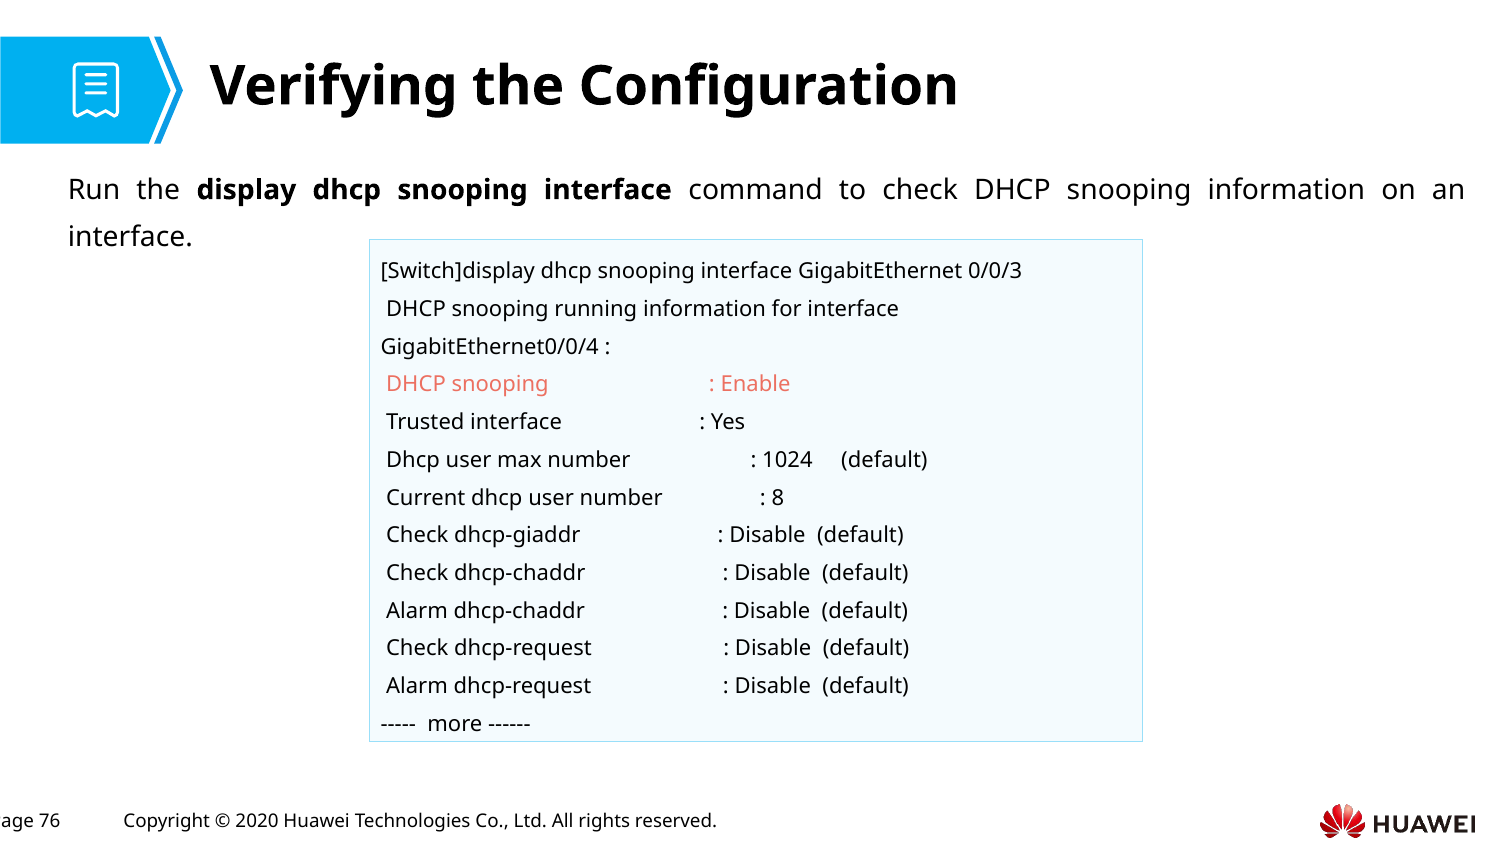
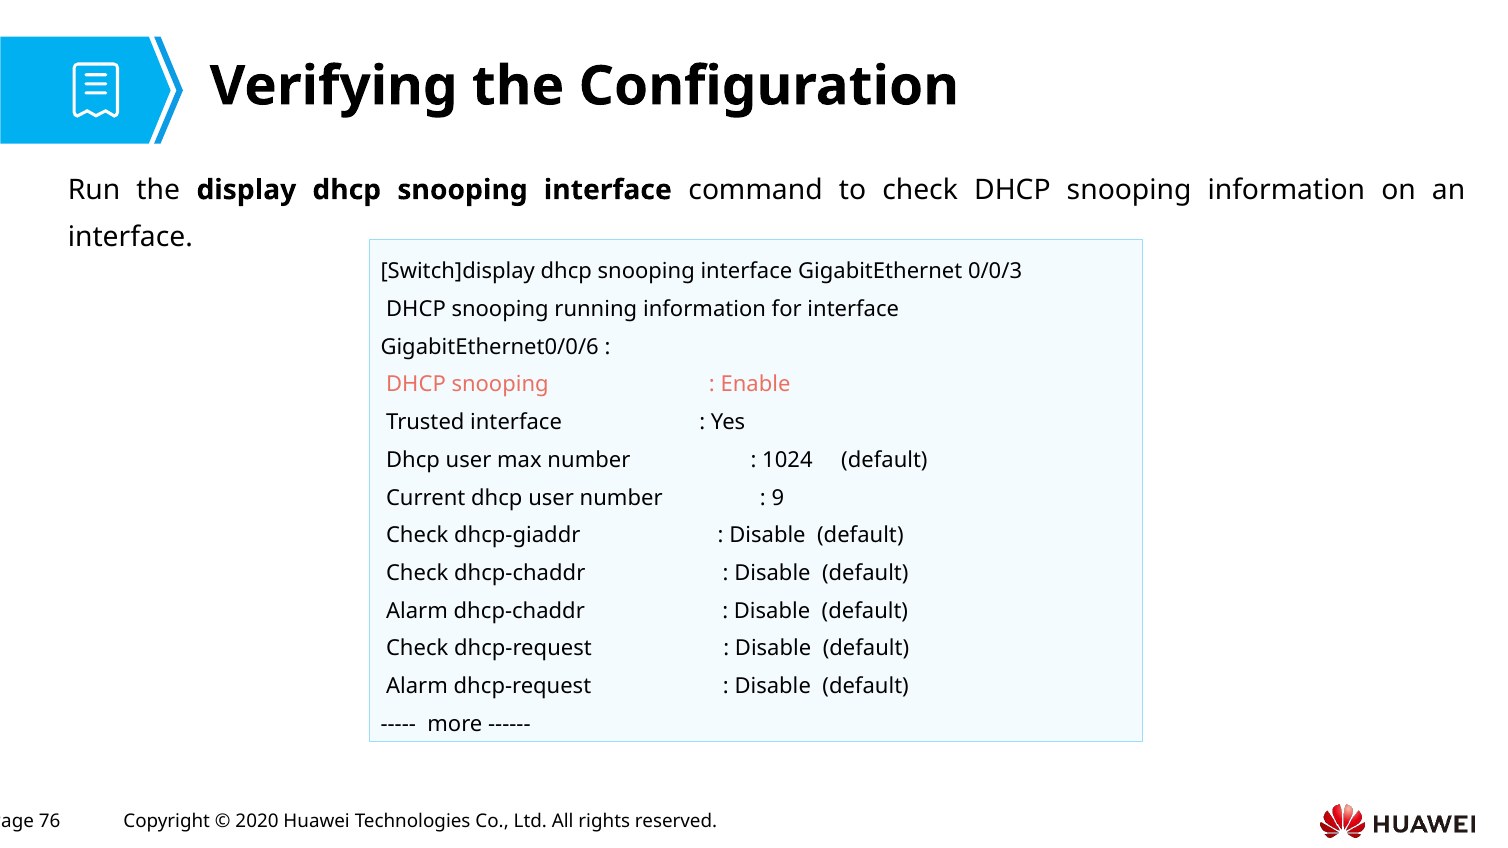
GigabitEthernet0/0/4: GigabitEthernet0/0/4 -> GigabitEthernet0/0/6
8: 8 -> 9
